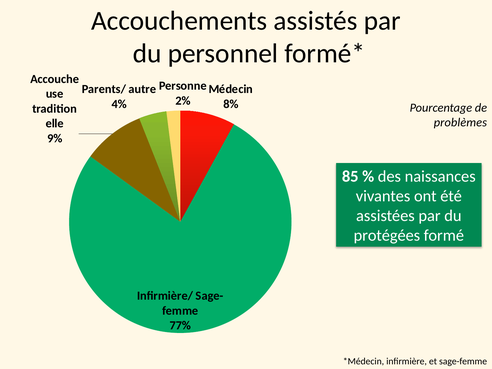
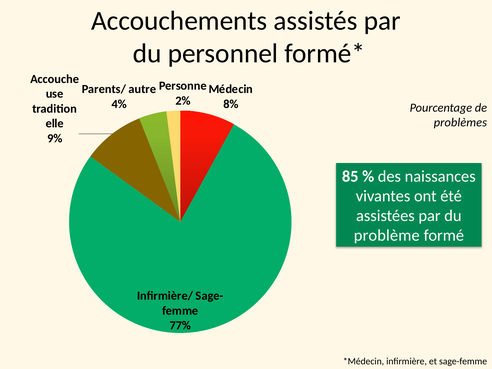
protégées: protégées -> problème
